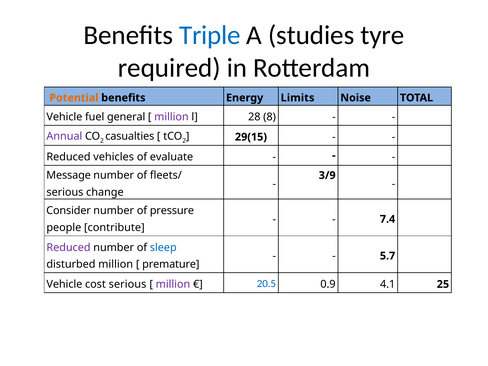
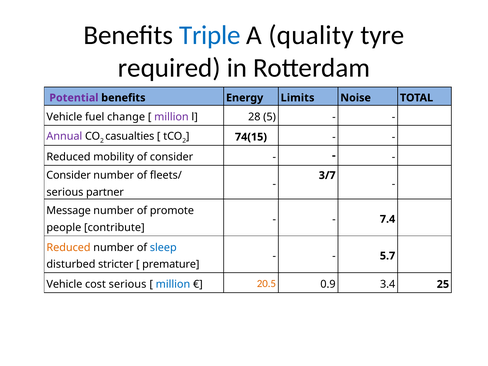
studies: studies -> quality
Potential colour: orange -> purple
general: general -> change
8: 8 -> 5
29(15: 29(15 -> 74(15
vehicles: vehicles -> mobility
of evaluate: evaluate -> consider
Message at (69, 175): Message -> Consider
3/9: 3/9 -> 3/7
change: change -> partner
Consider: Consider -> Message
pressure: pressure -> promote
Reduced at (69, 247) colour: purple -> orange
disturbed million: million -> stricter
million at (173, 284) colour: purple -> blue
20.5 colour: blue -> orange
4.1: 4.1 -> 3.4
